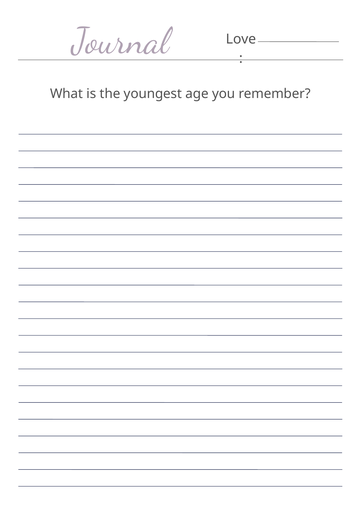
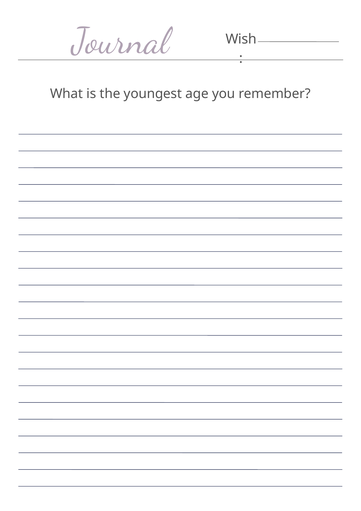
Love: Love -> Wish
